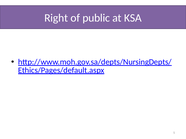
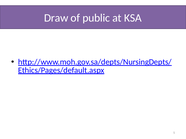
Right: Right -> Draw
